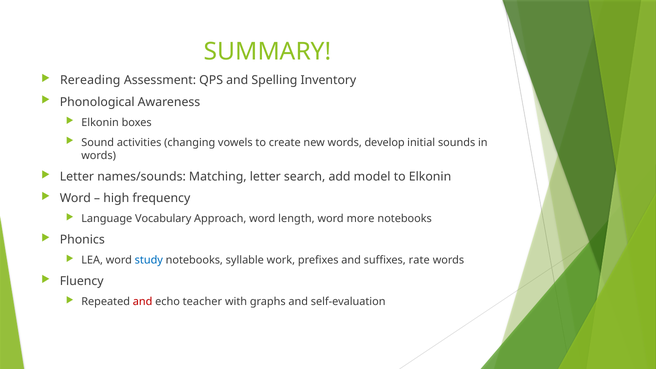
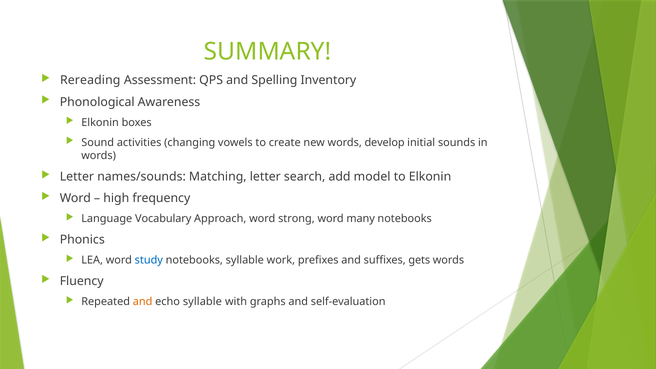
length: length -> strong
more: more -> many
rate: rate -> gets
and at (143, 302) colour: red -> orange
echo teacher: teacher -> syllable
